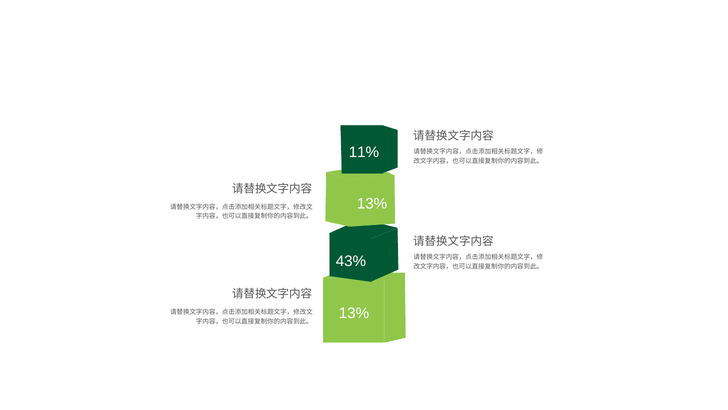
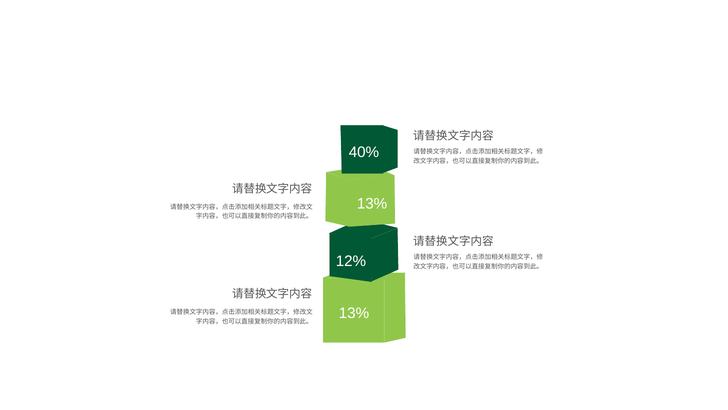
11%: 11% -> 40%
43%: 43% -> 12%
